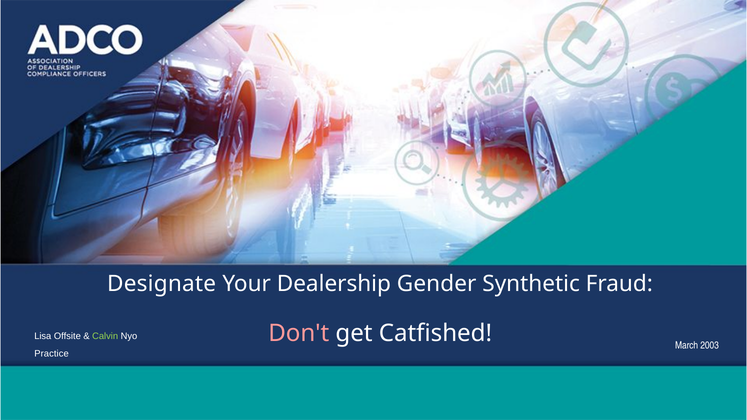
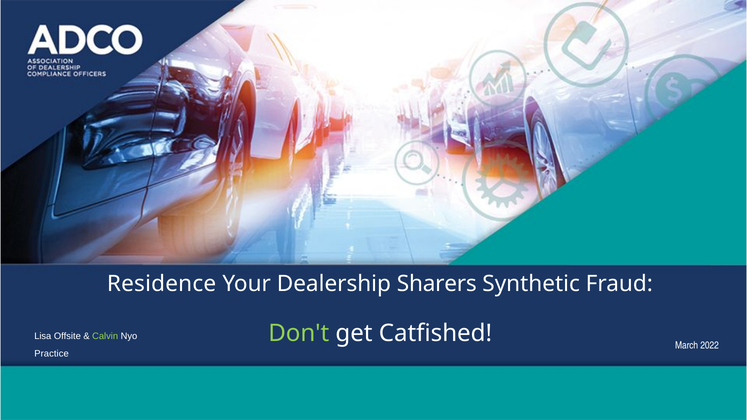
Designate: Designate -> Residence
Gender: Gender -> Sharers
Don't colour: pink -> light green
2003: 2003 -> 2022
